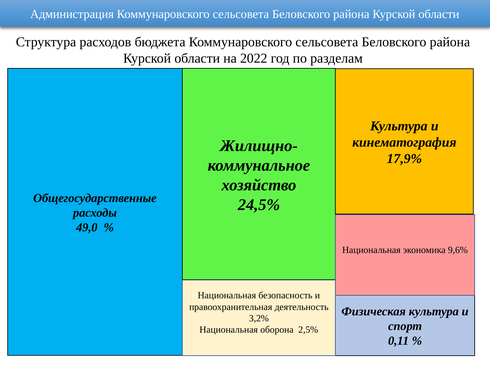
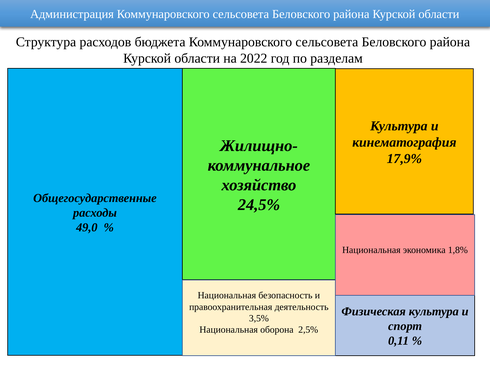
9,6%: 9,6% -> 1,8%
3,2%: 3,2% -> 3,5%
